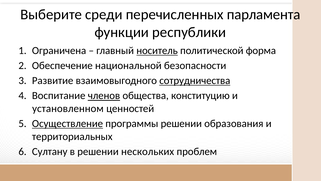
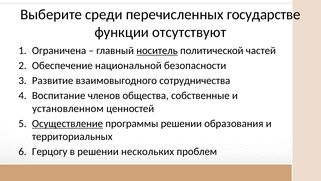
парламента: парламента -> государстве
республики: республики -> отсутствуют
форма: форма -> частей
сотрудничества underline: present -> none
членов underline: present -> none
конституцию: конституцию -> собственные
Султану: Султану -> Герцогу
